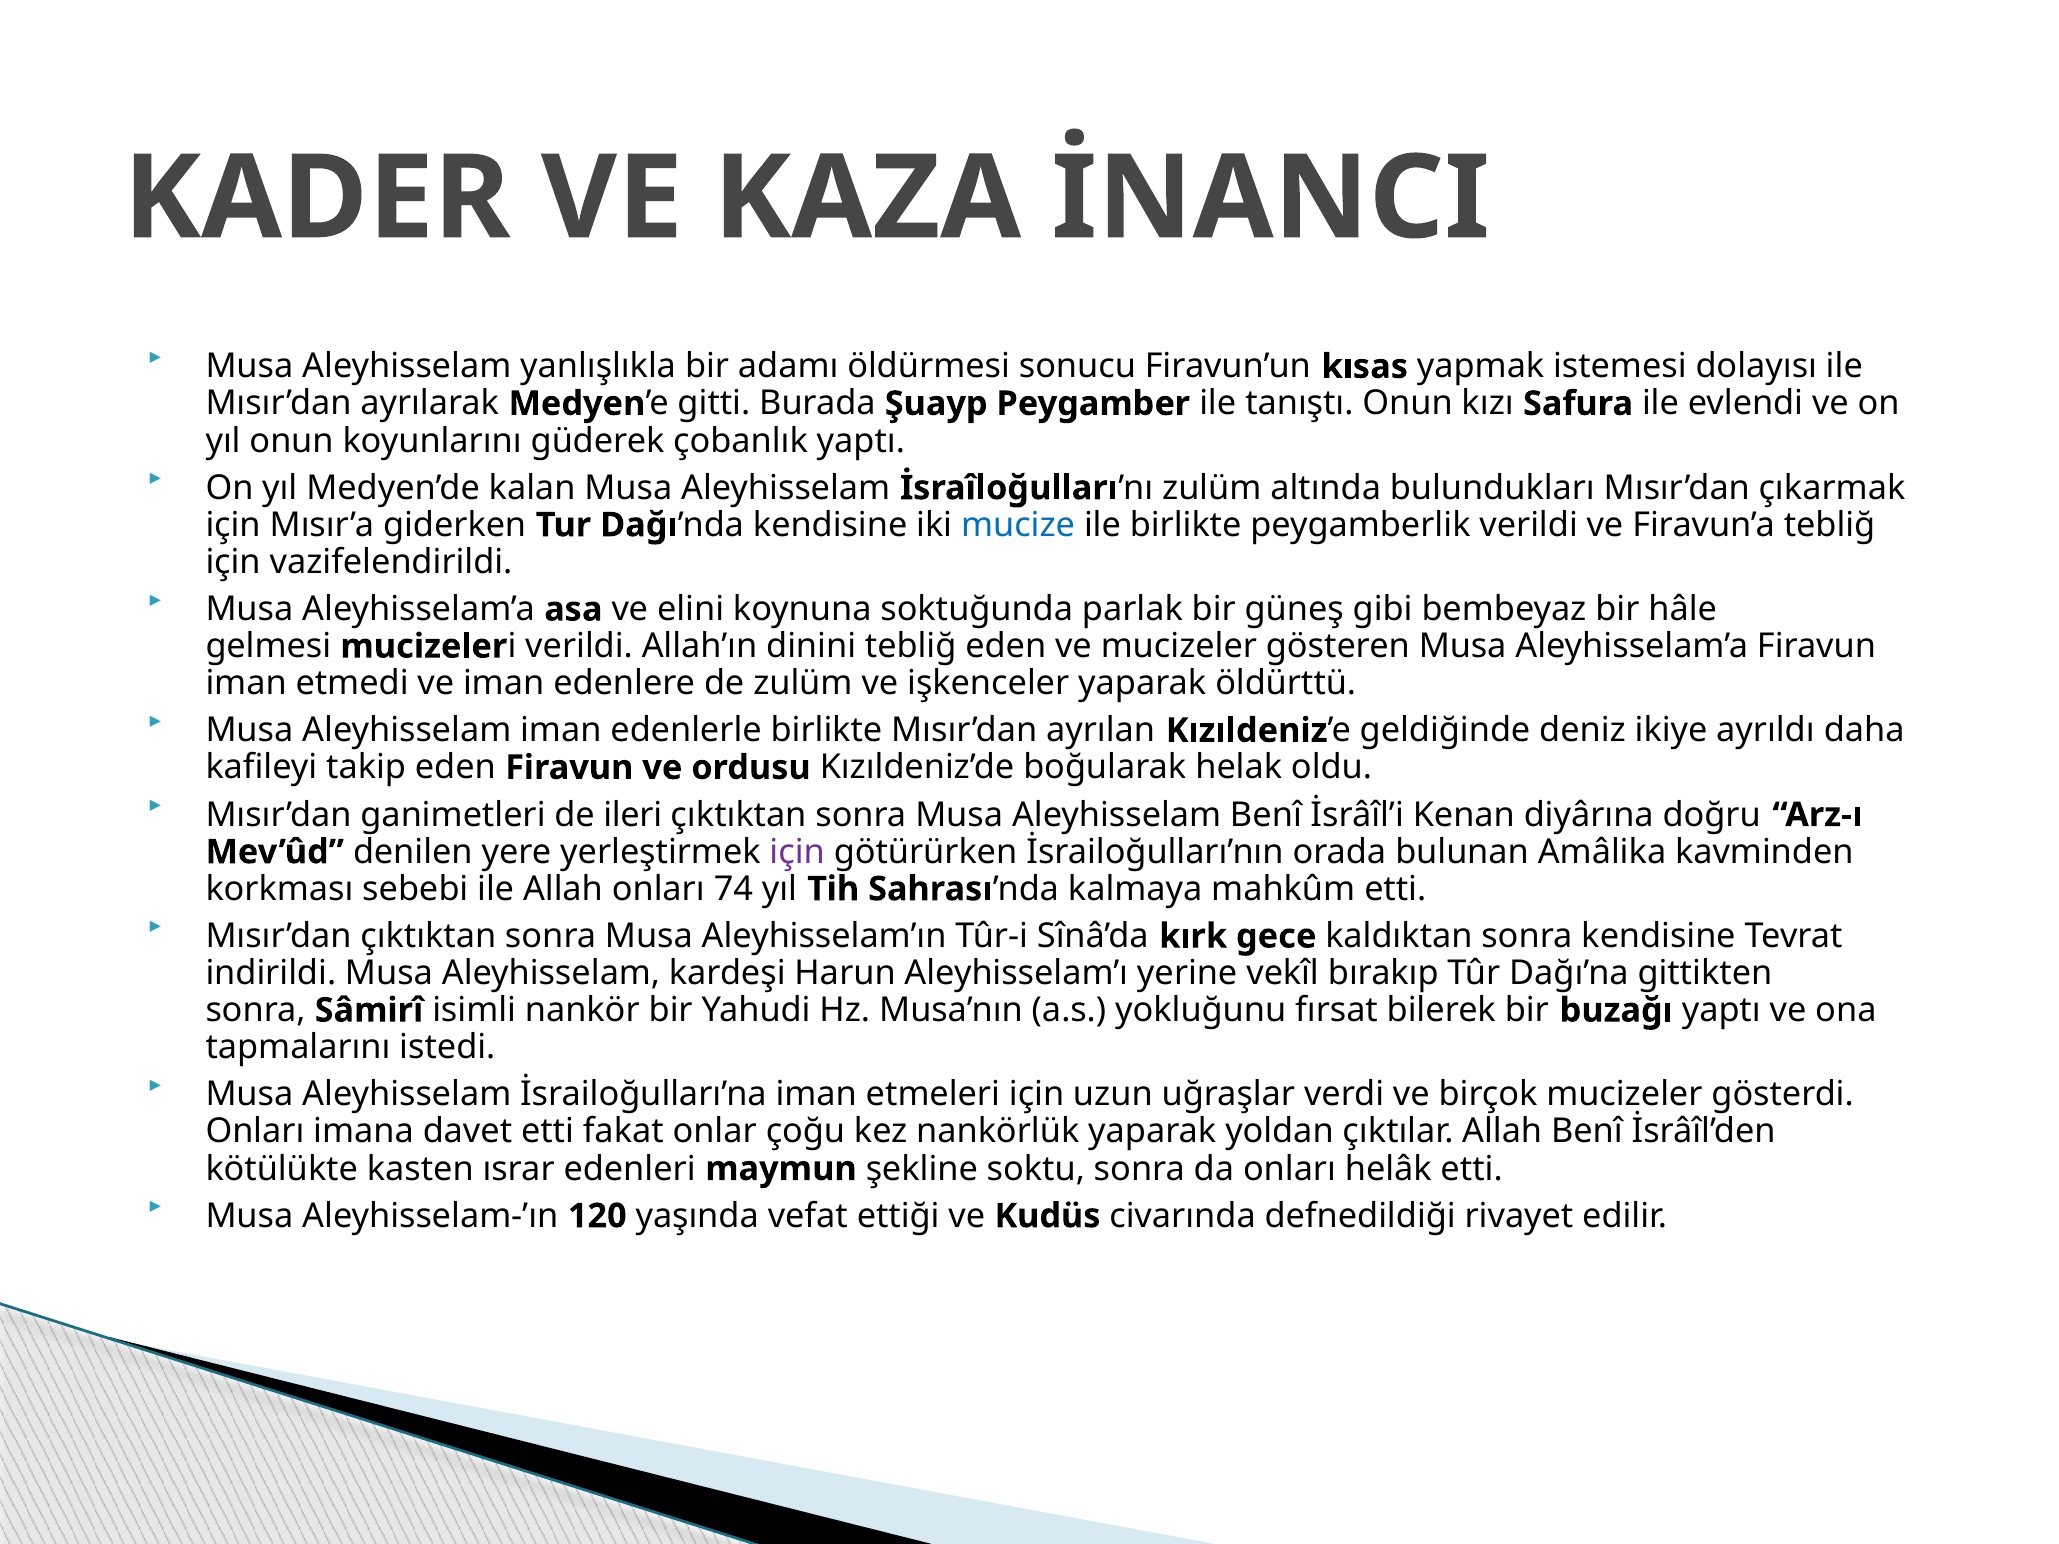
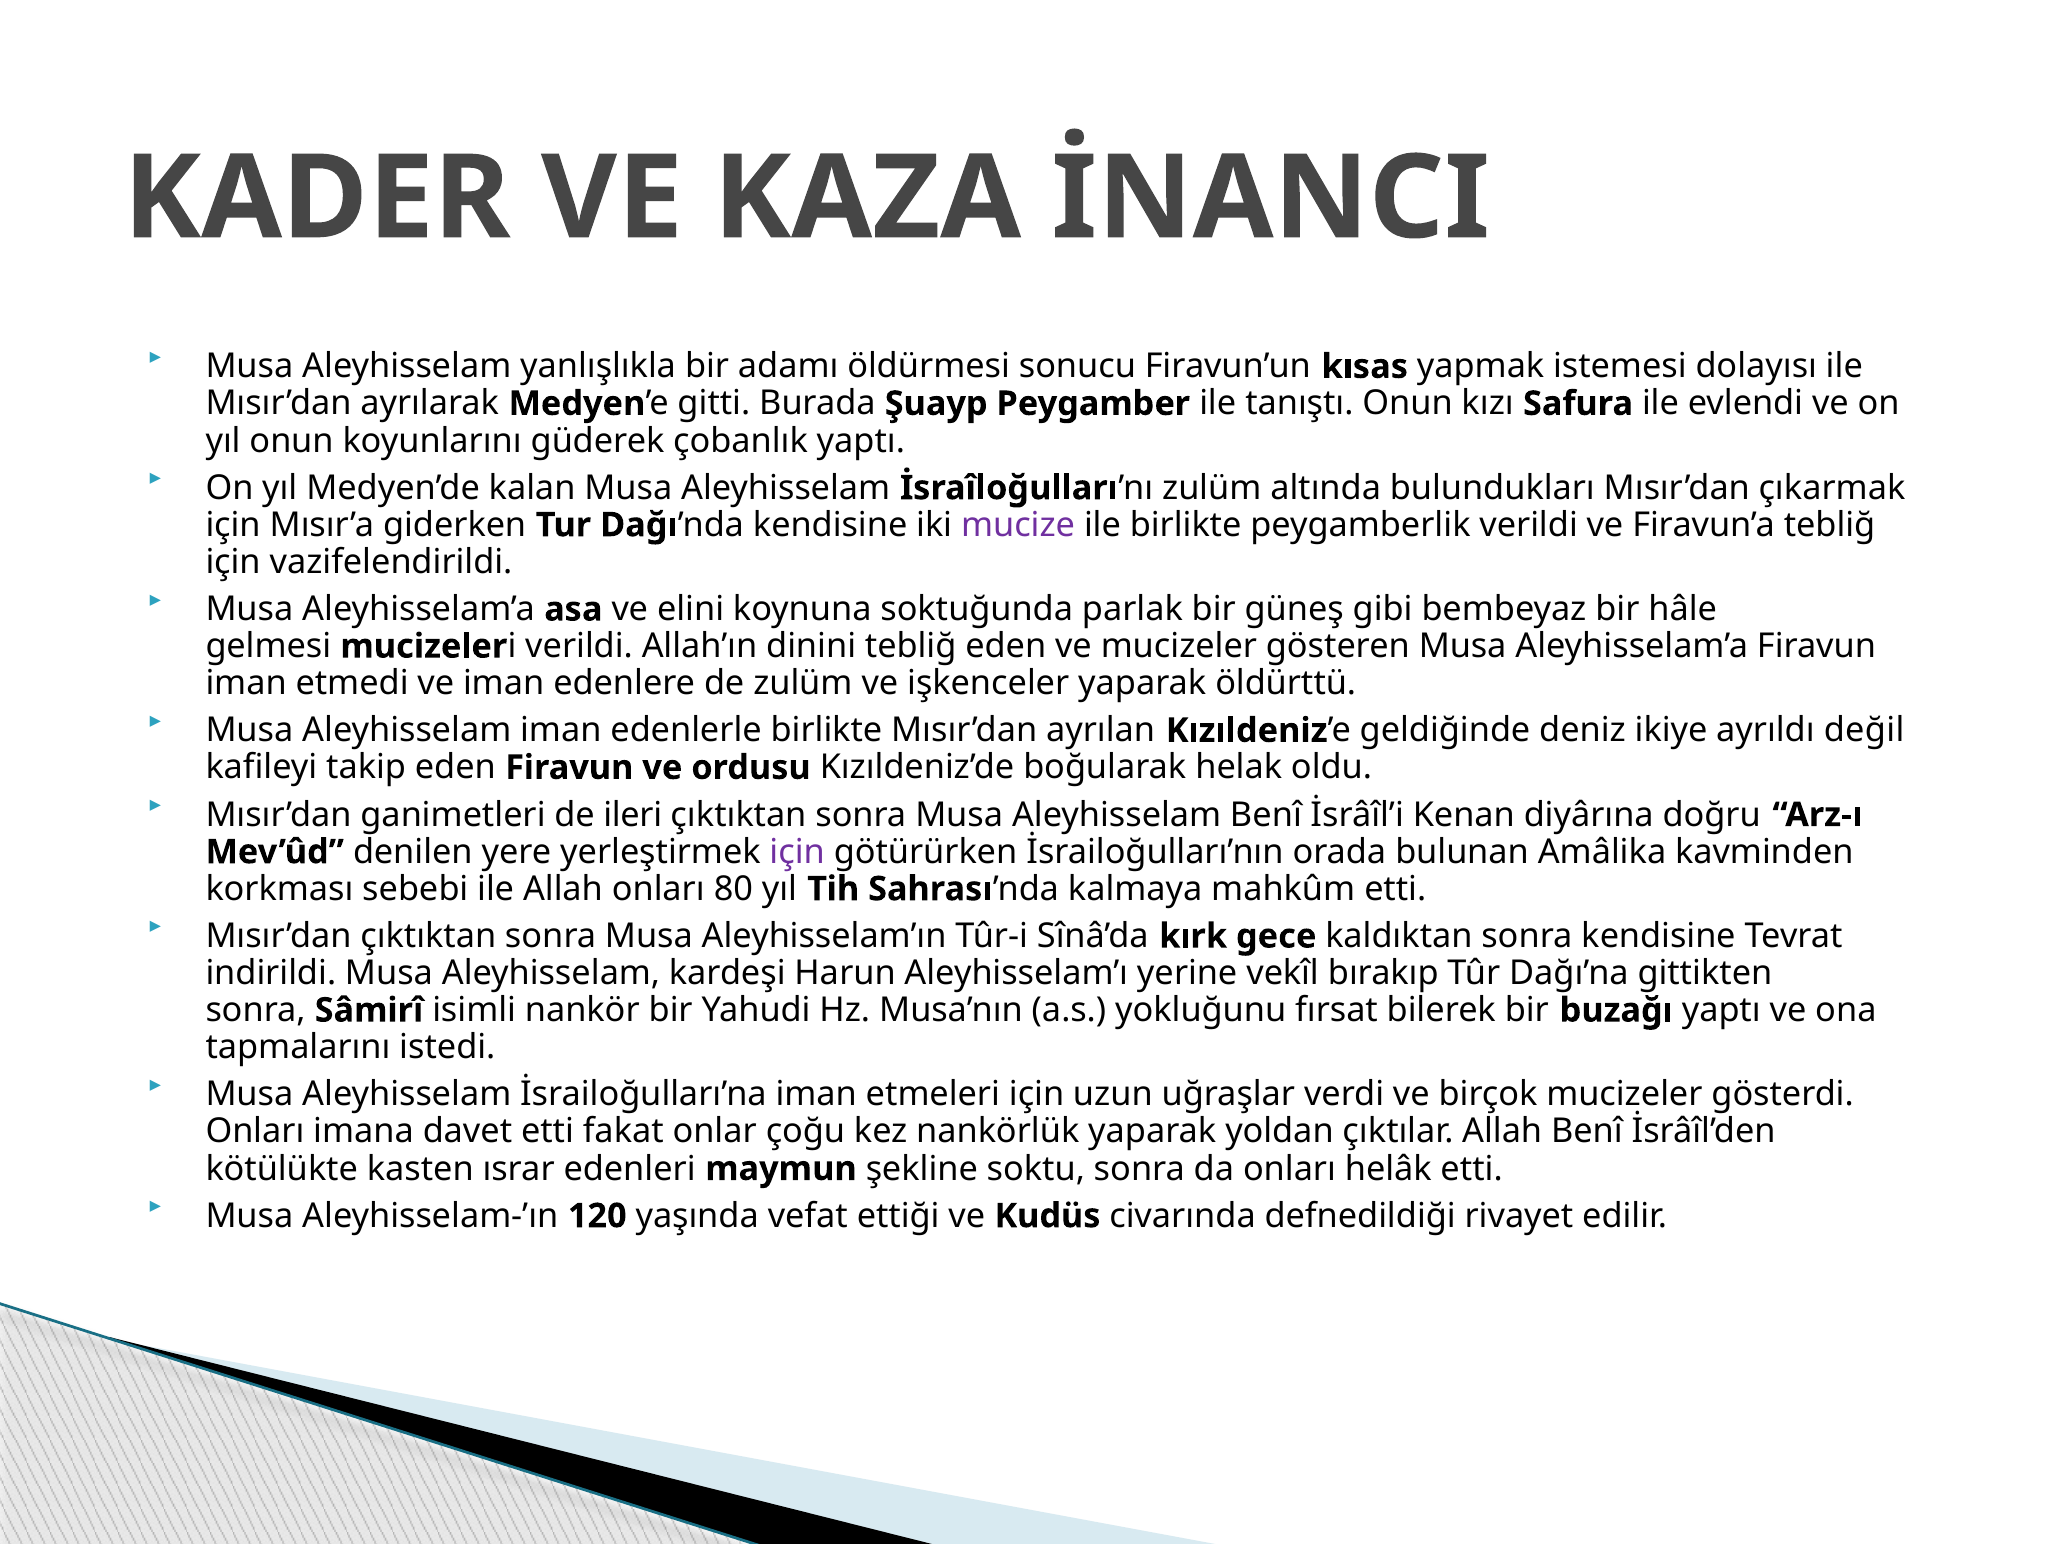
mucize colour: blue -> purple
daha: daha -> değil
74: 74 -> 80
